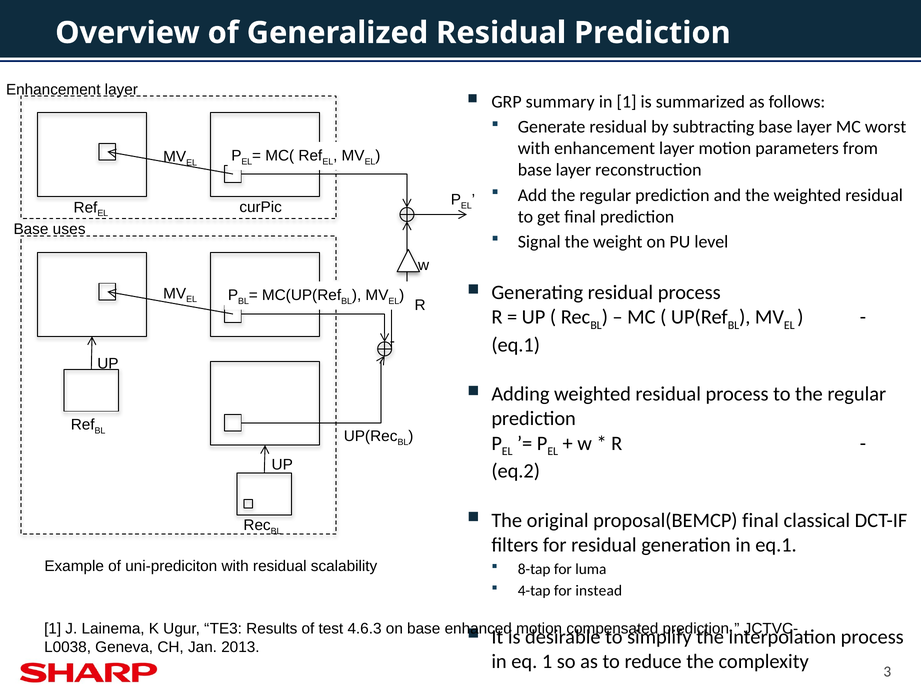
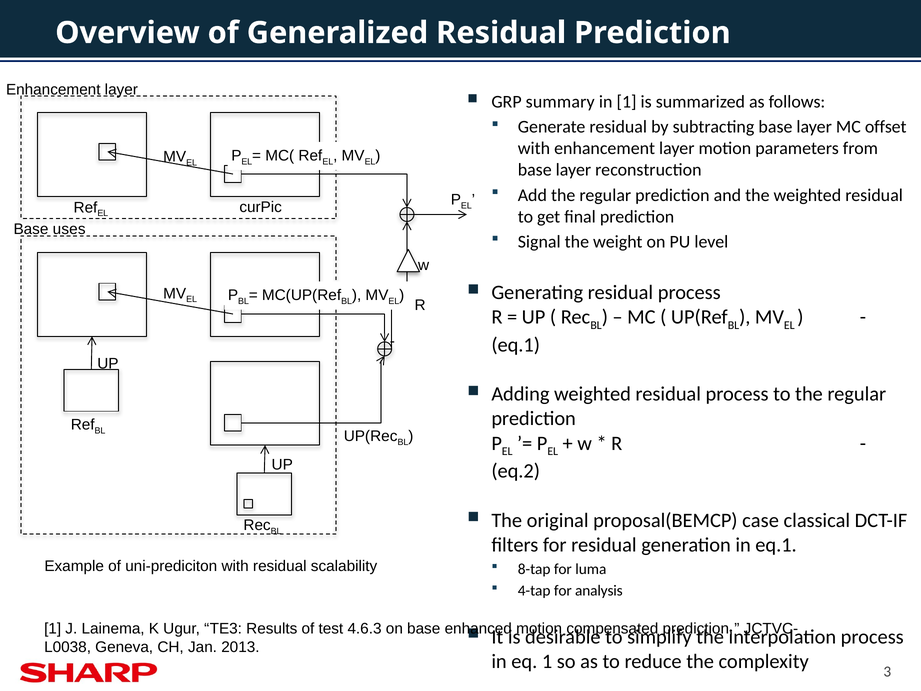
worst: worst -> offset
proposal(BEMCP final: final -> case
instead: instead -> analysis
